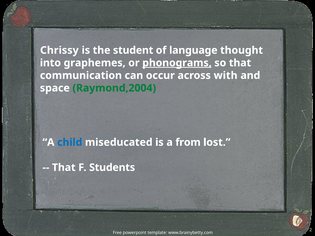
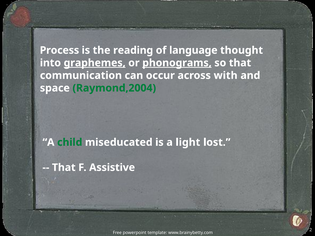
Chrissy: Chrissy -> Process
student: student -> reading
graphemes underline: none -> present
child colour: blue -> green
from: from -> light
Students: Students -> Assistive
